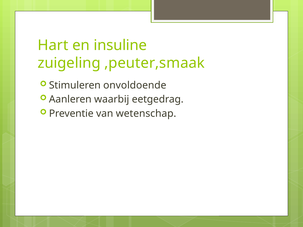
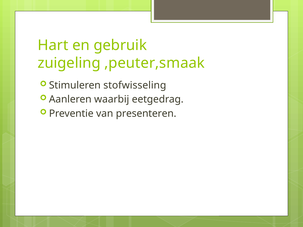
insuline: insuline -> gebruik
onvoldoende: onvoldoende -> stofwisseling
wetenschap: wetenschap -> presenteren
